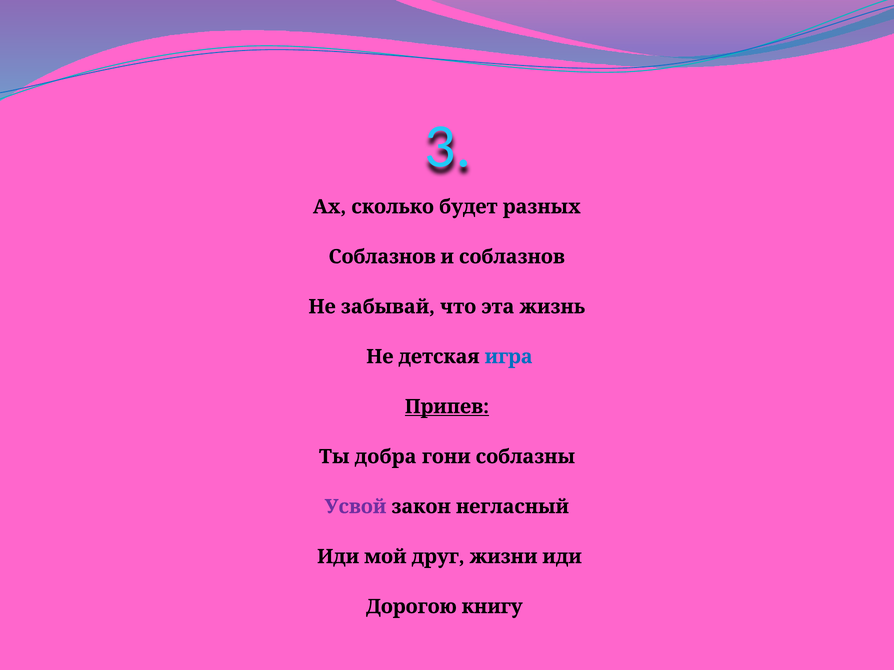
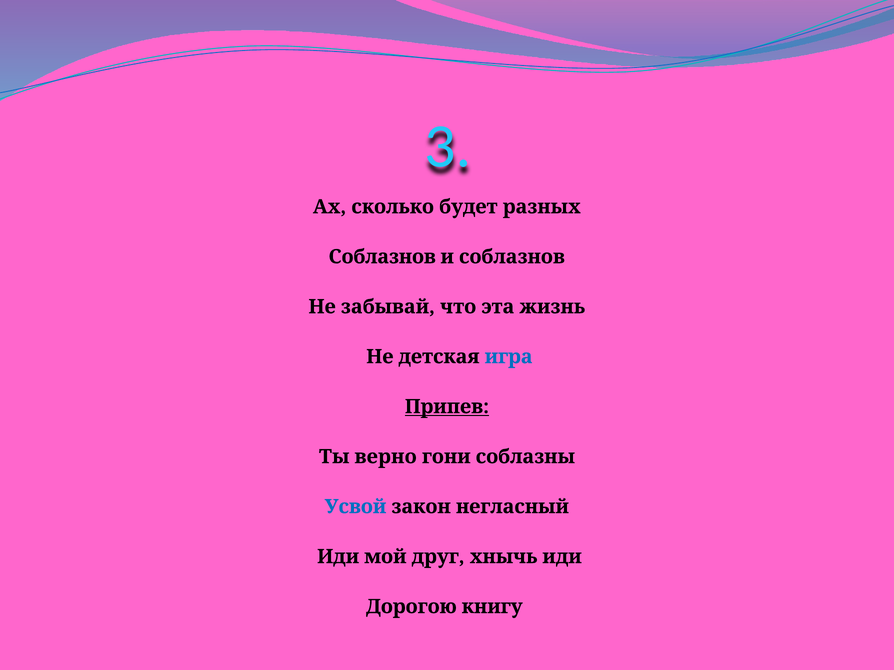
добра: добра -> верно
Усвой colour: purple -> blue
жизни: жизни -> хнычь
